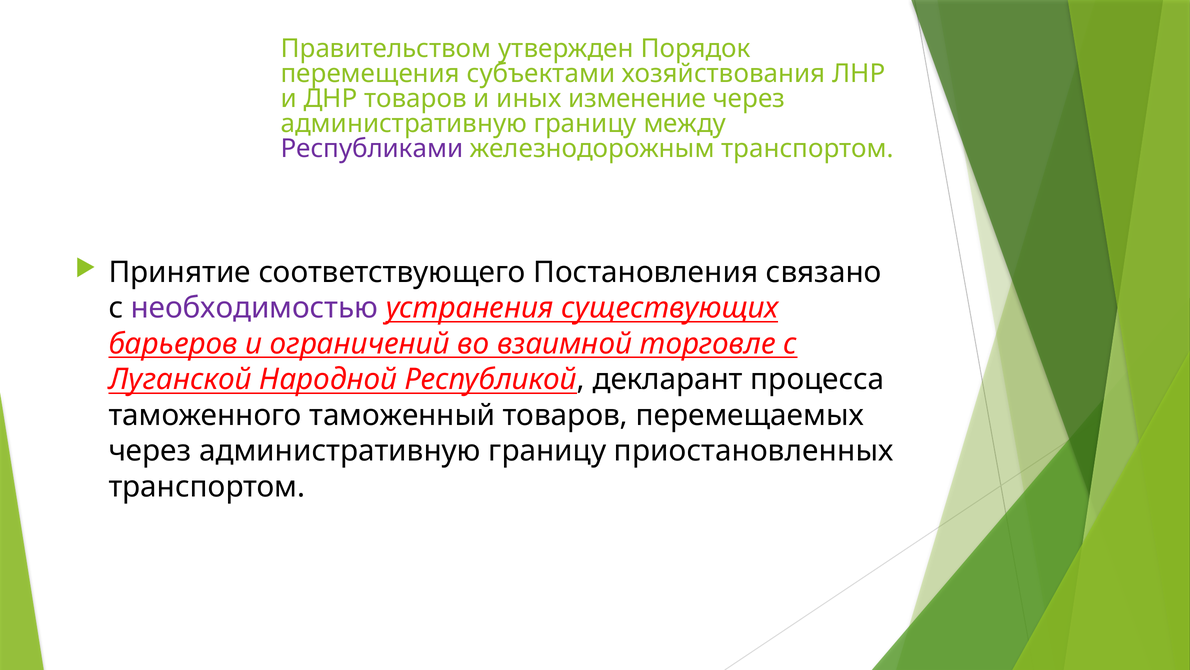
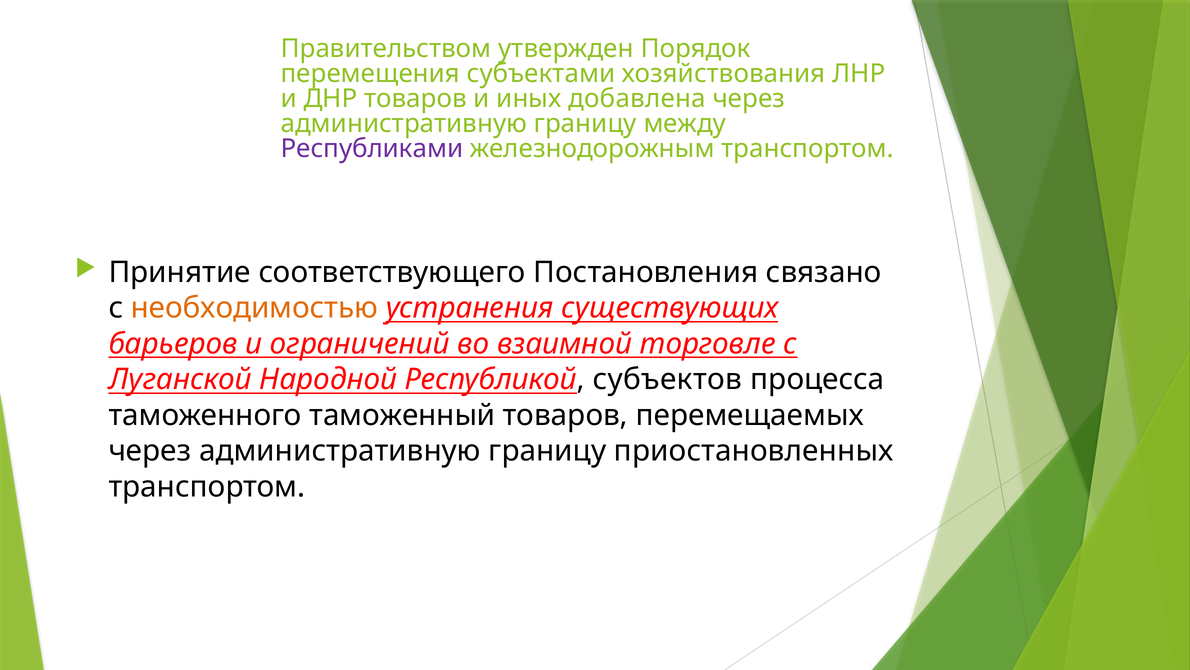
изменение: изменение -> добавлена
необходимостью colour: purple -> orange
декларант: декларант -> субъектов
